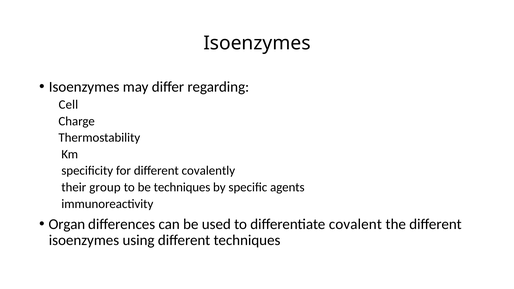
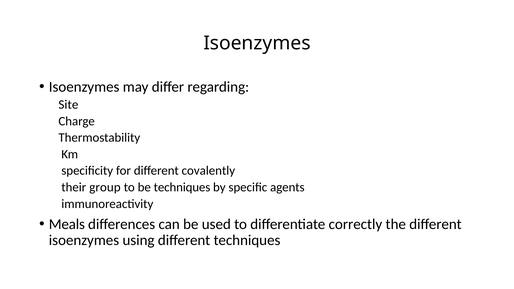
Cell: Cell -> Site
Organ: Organ -> Meals
covalent: covalent -> correctly
